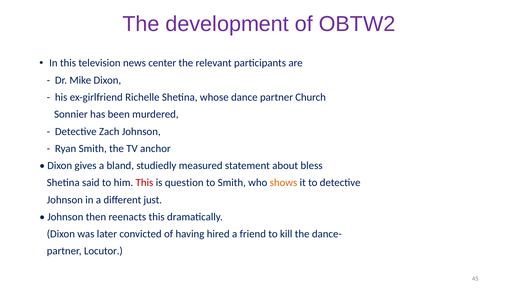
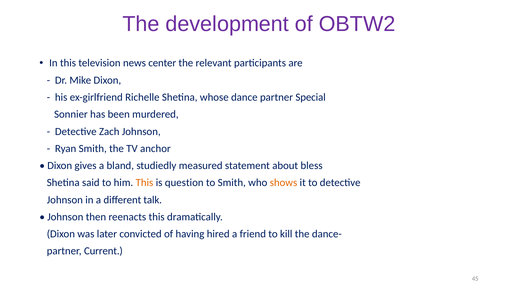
Church: Church -> Special
This at (144, 182) colour: red -> orange
just: just -> talk
Locutor: Locutor -> Current
